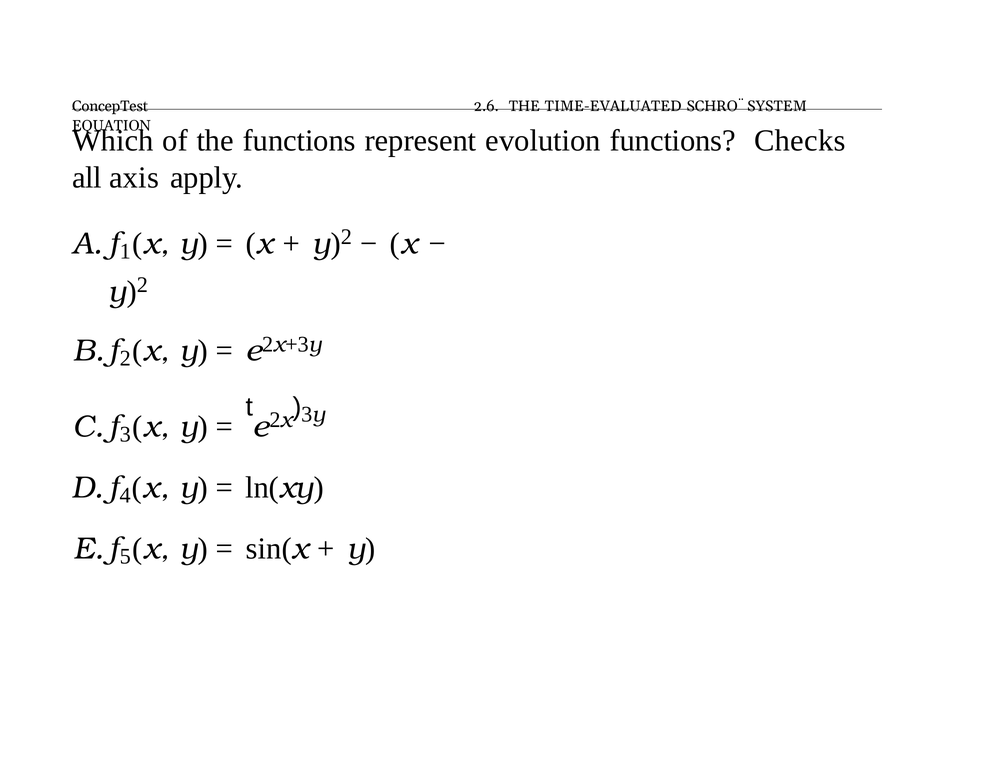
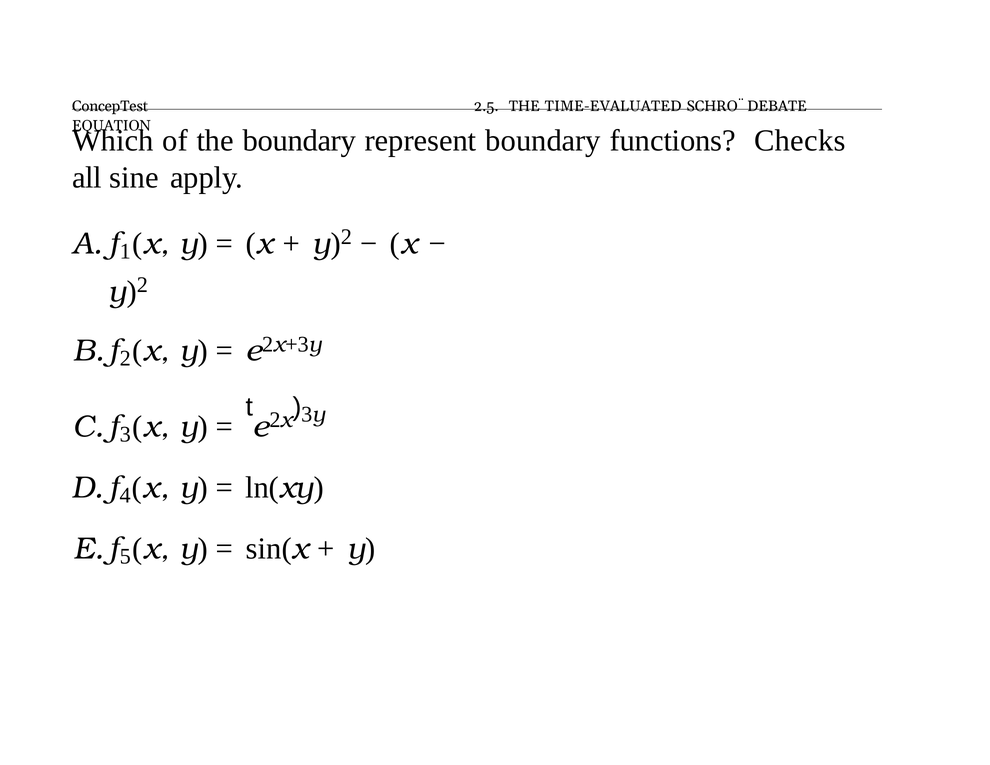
2.6: 2.6 -> 2.5
SYSTEM: SYSTEM -> DEBATE
the functions: functions -> boundary
represent evolution: evolution -> boundary
axis: axis -> sine
